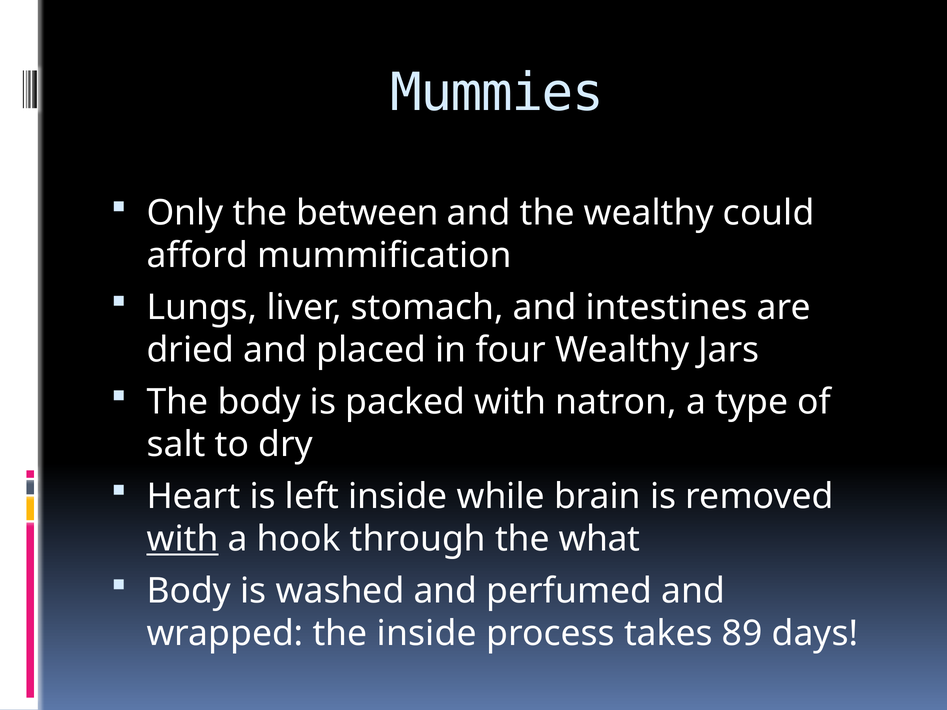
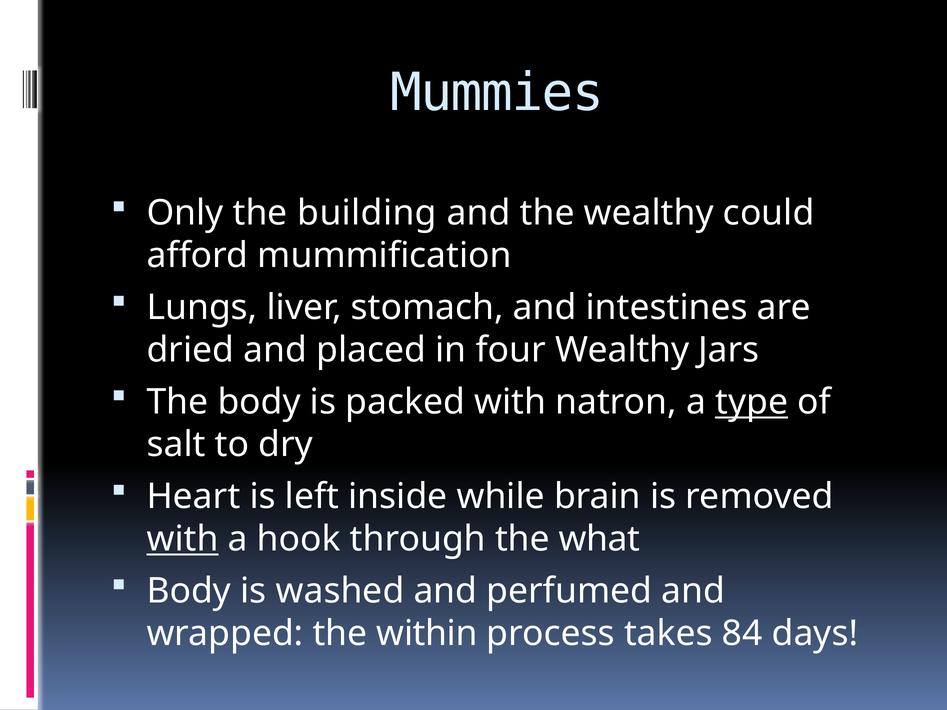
between: between -> building
type underline: none -> present
the inside: inside -> within
89: 89 -> 84
